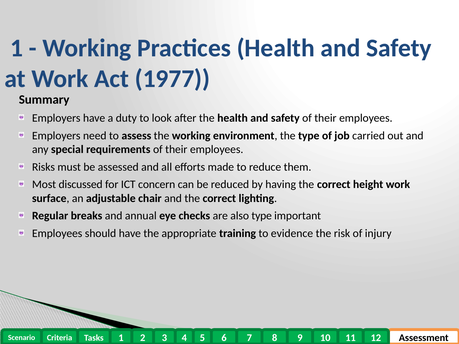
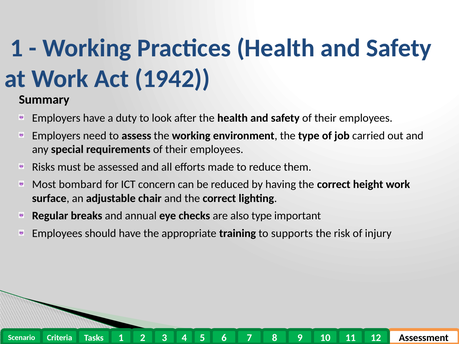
1977: 1977 -> 1942
discussed: discussed -> bombard
evidence: evidence -> supports
